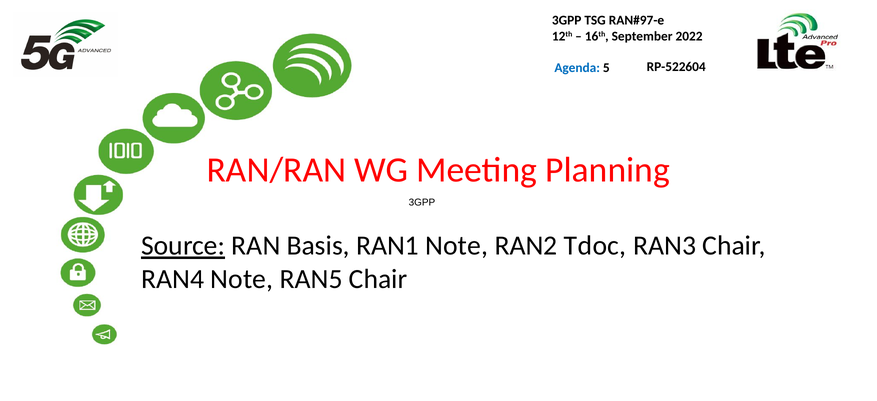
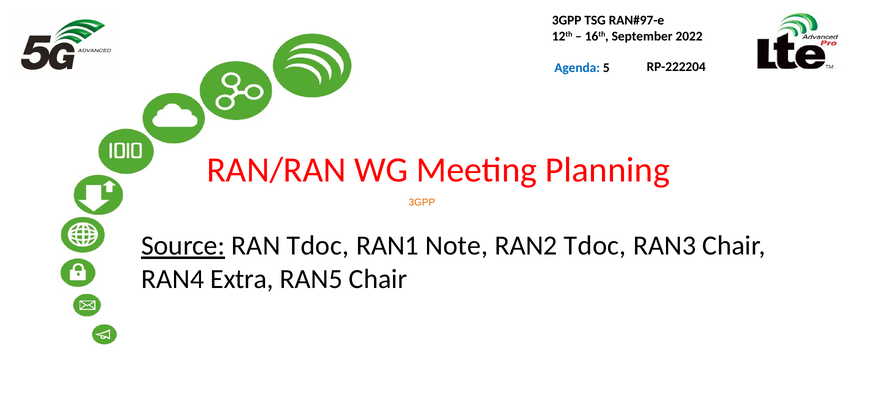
RP-522604: RP-522604 -> RP-222204
3GPP at (422, 202) colour: black -> orange
RAN Basis: Basis -> Tdoc
RAN4 Note: Note -> Extra
